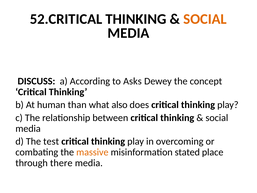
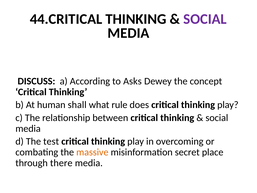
52.CRITICAL: 52.CRITICAL -> 44.CRITICAL
SOCIAL at (205, 19) colour: orange -> purple
than: than -> shall
also: also -> rule
stated: stated -> secret
